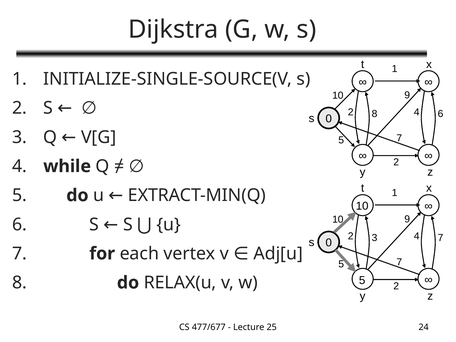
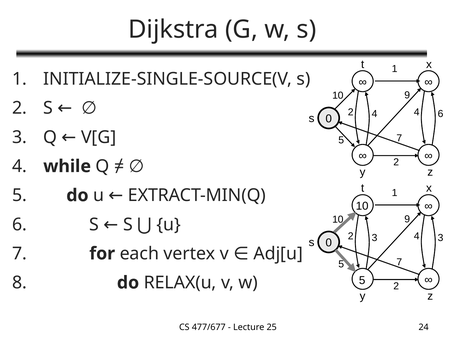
2 8: 8 -> 4
4 7: 7 -> 3
